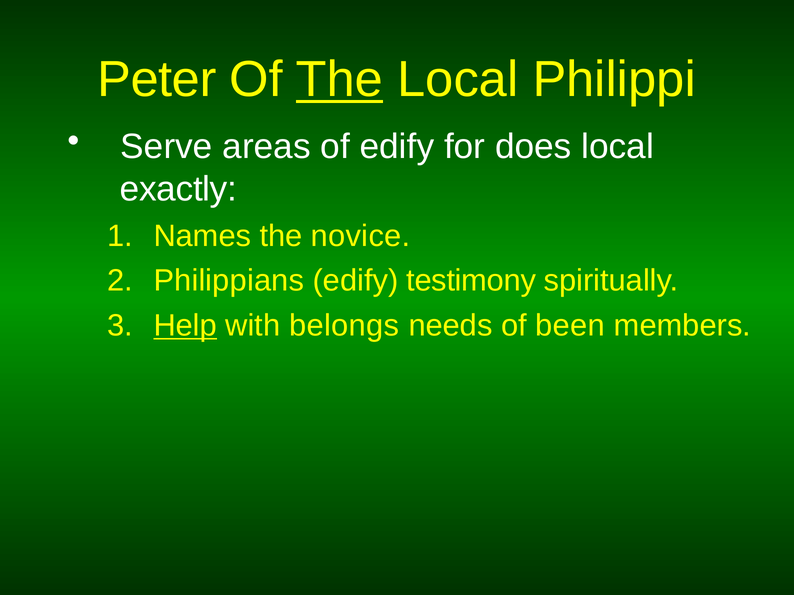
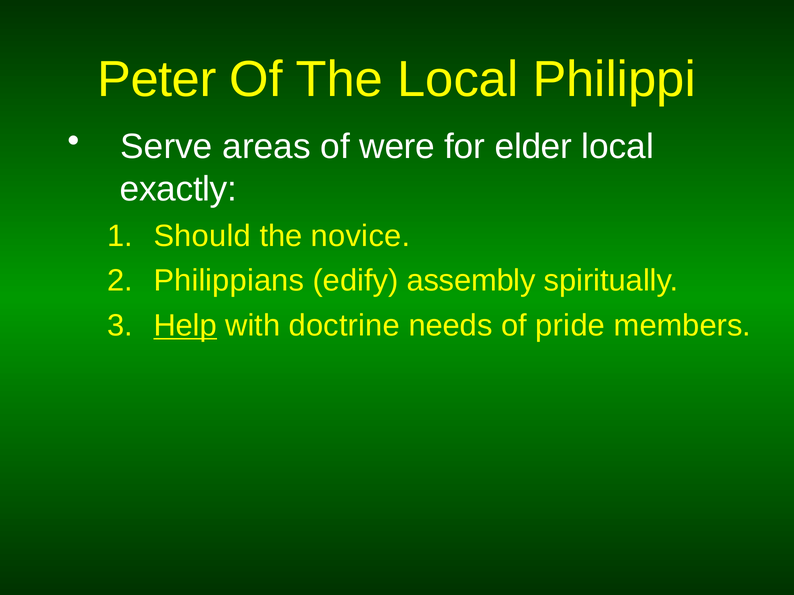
The at (340, 80) underline: present -> none
of edify: edify -> were
does: does -> elder
Names: Names -> Should
testimony: testimony -> assembly
belongs: belongs -> doctrine
been: been -> pride
